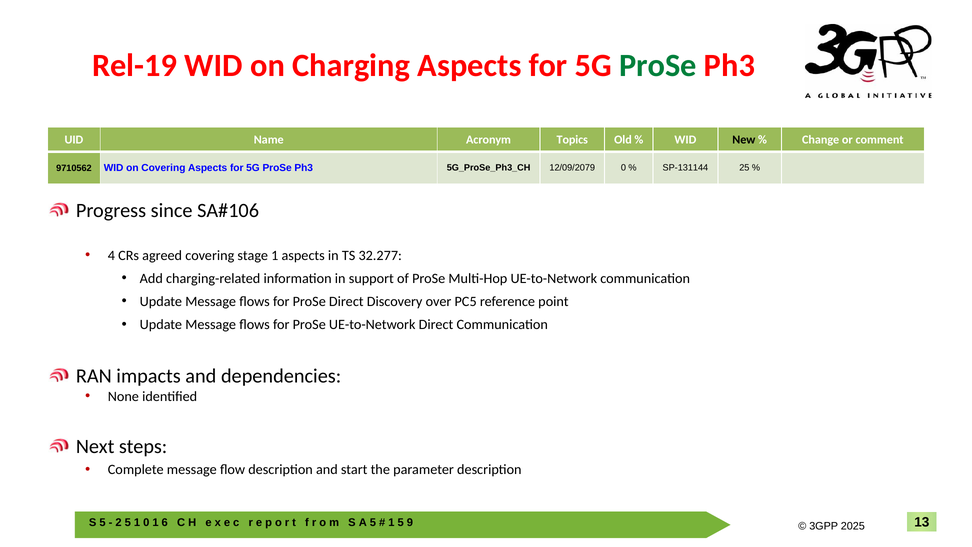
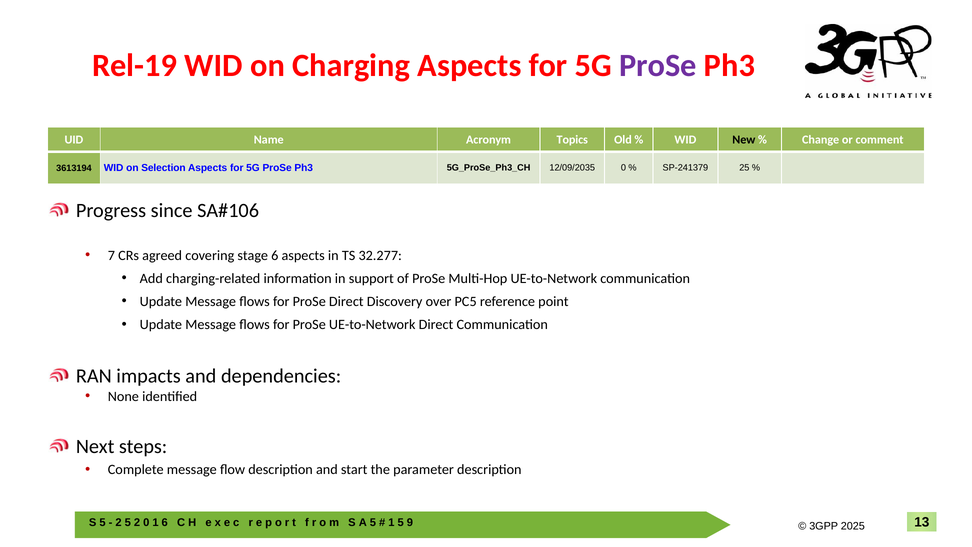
ProSe at (658, 65) colour: green -> purple
9710562: 9710562 -> 3613194
on Covering: Covering -> Selection
12/09/2079: 12/09/2079 -> 12/09/2035
SP-131144: SP-131144 -> SP-241379
4: 4 -> 7
stage 1: 1 -> 6
1 at (137, 522): 1 -> 2
